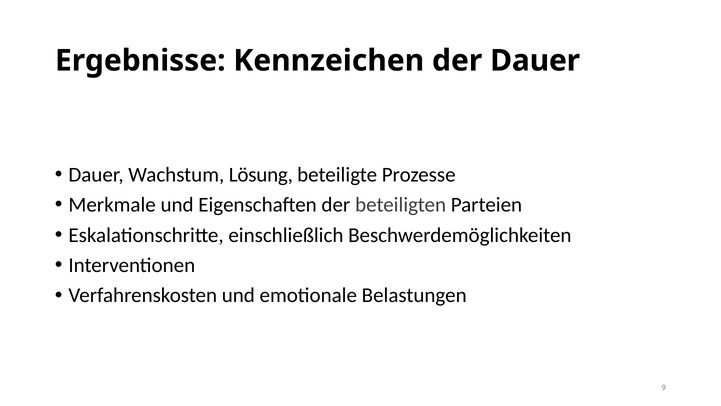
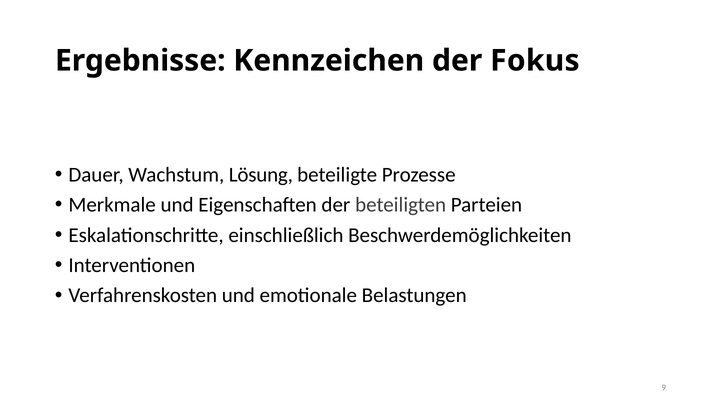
der Dauer: Dauer -> Fokus
